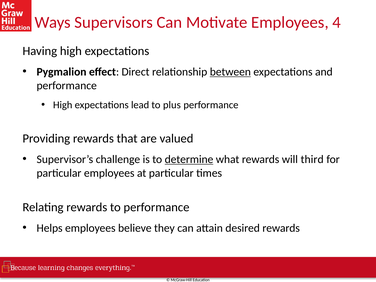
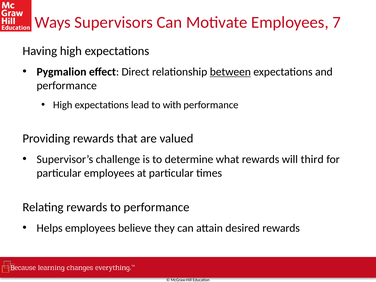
4: 4 -> 7
plus: plus -> with
determine underline: present -> none
